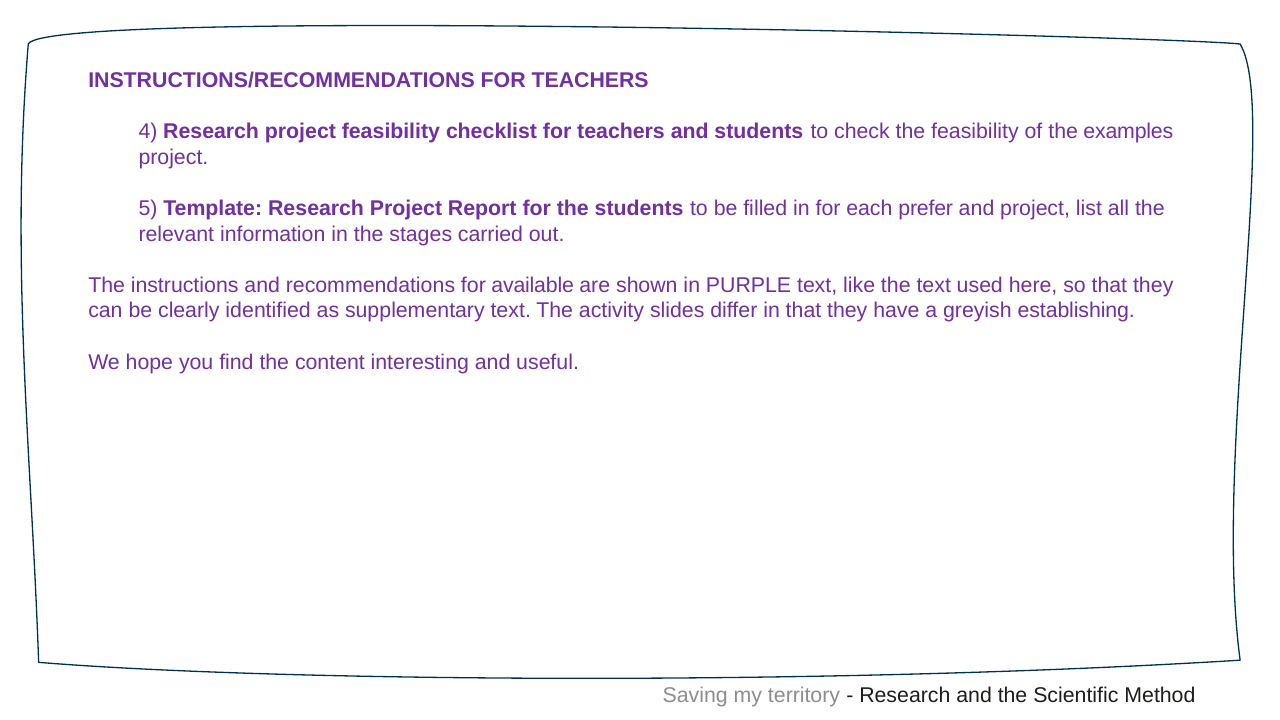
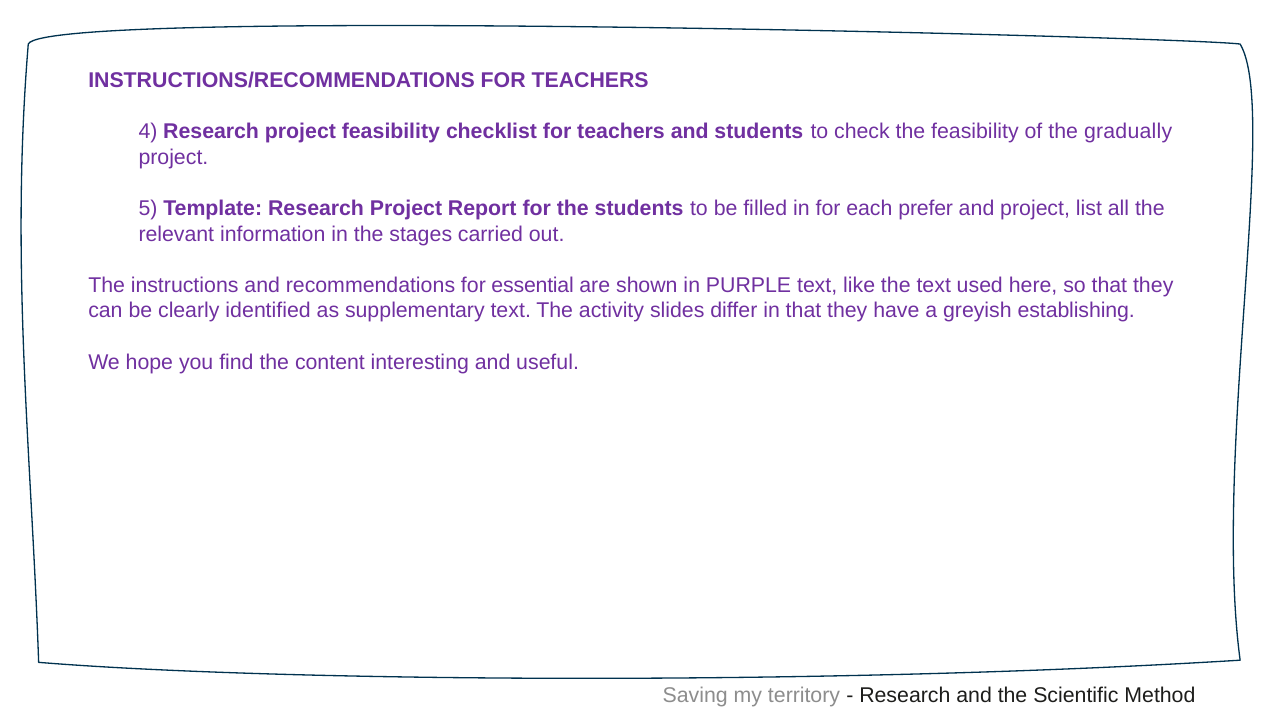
examples: examples -> gradually
available: available -> essential
